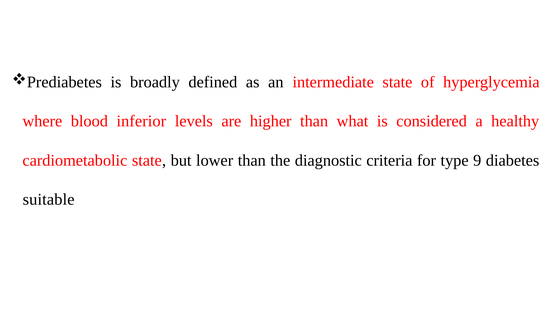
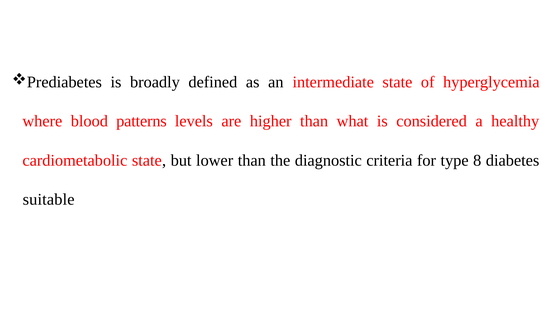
inferior: inferior -> patterns
9: 9 -> 8
